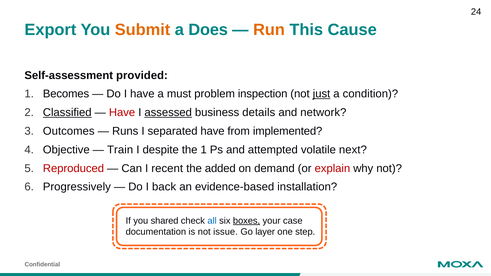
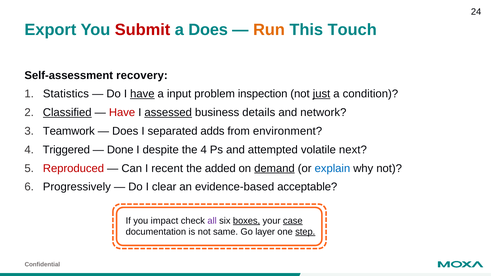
Submit colour: orange -> red
Cause: Cause -> Touch
provided: provided -> recovery
Becomes: Becomes -> Statistics
have at (142, 94) underline: none -> present
must: must -> input
Outcomes: Outcomes -> Teamwork
Runs at (125, 131): Runs -> Does
separated have: have -> adds
implemented: implemented -> environment
Objective: Objective -> Triggered
Train: Train -> Done
the 1: 1 -> 4
demand underline: none -> present
explain colour: red -> blue
back: back -> clear
installation: installation -> acceptable
shared: shared -> impact
all colour: blue -> purple
case underline: none -> present
issue: issue -> same
step underline: none -> present
